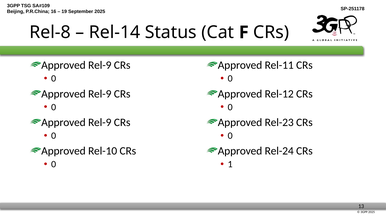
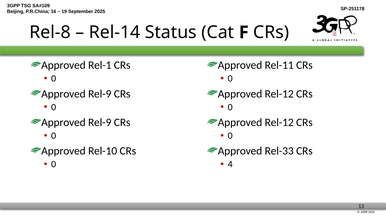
Rel-9 at (100, 65): Rel-9 -> Rel-1
Rel-23 at (279, 122): Rel-23 -> Rel-12
Rel-24: Rel-24 -> Rel-33
1: 1 -> 4
